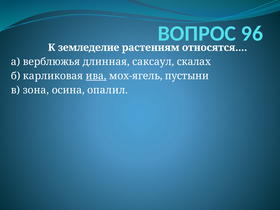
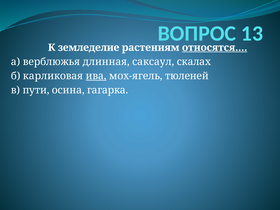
96: 96 -> 13
относятся underline: none -> present
пустыни: пустыни -> тюленей
зона: зона -> пути
опалил: опалил -> гагарка
